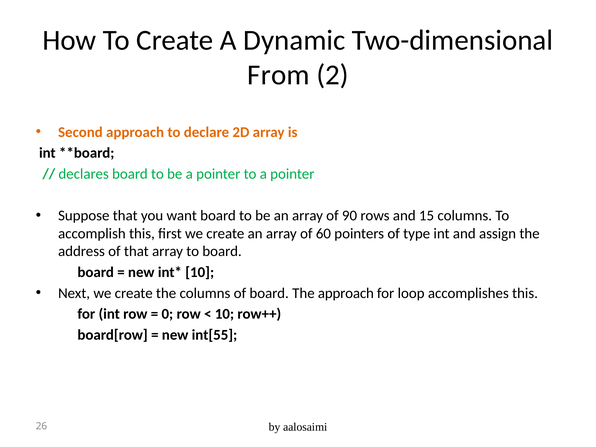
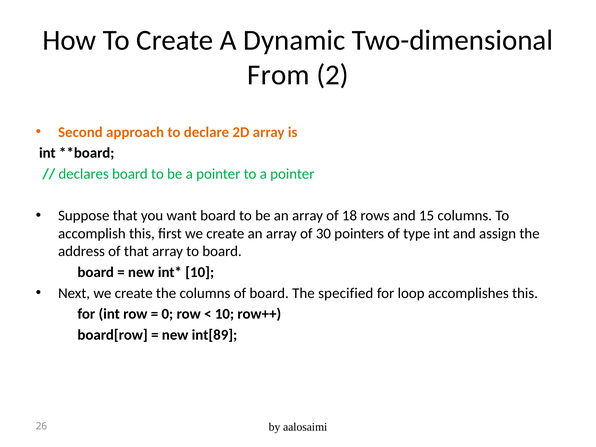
90: 90 -> 18
60: 60 -> 30
The approach: approach -> specified
int[55: int[55 -> int[89
